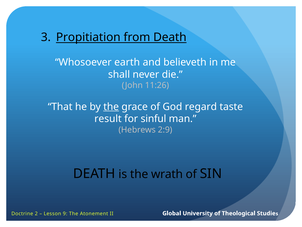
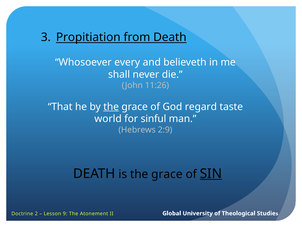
earth: earth -> every
result: result -> world
is the wrath: wrath -> grace
SIN underline: none -> present
